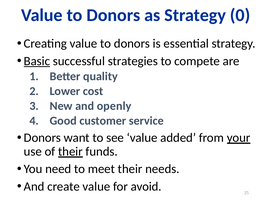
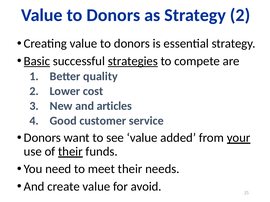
Strategy 0: 0 -> 2
strategies underline: none -> present
openly: openly -> articles
